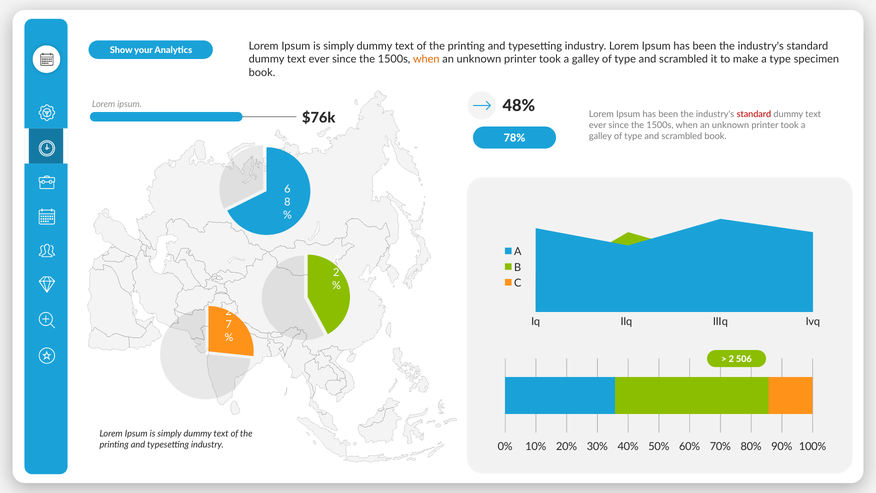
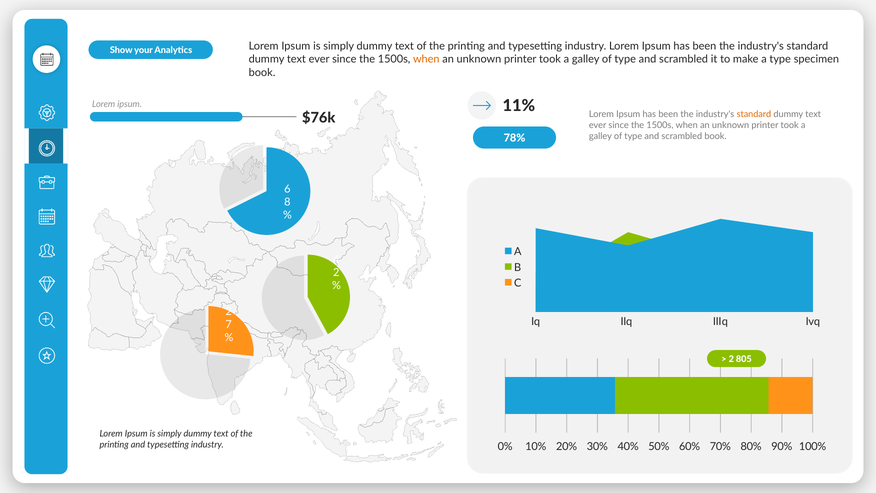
48%: 48% -> 11%
standard at (754, 114) colour: red -> orange
506: 506 -> 805
